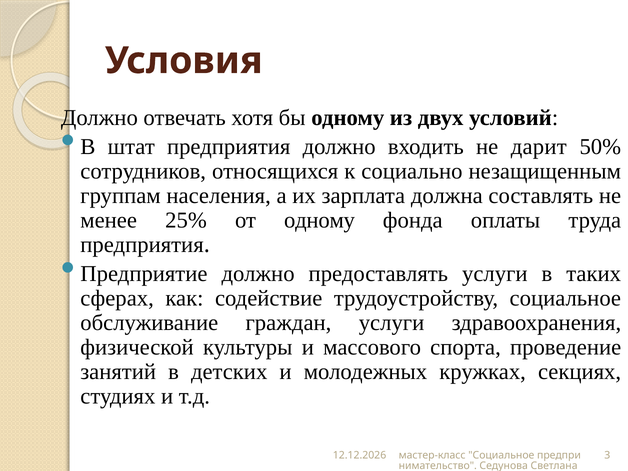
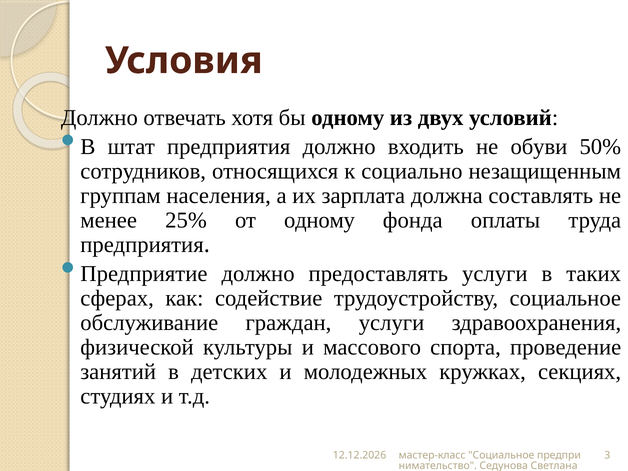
дарит: дарит -> обуви
